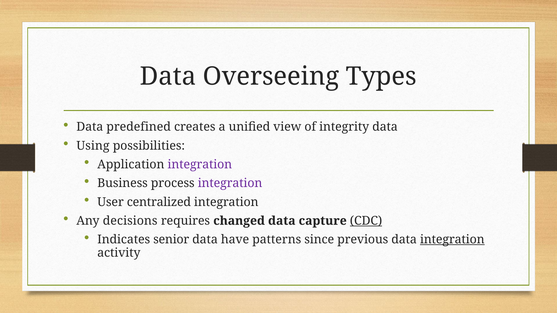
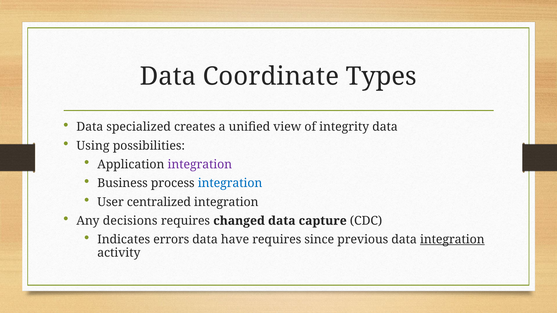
Overseeing: Overseeing -> Coordinate
predefined: predefined -> specialized
integration at (230, 183) colour: purple -> blue
CDC underline: present -> none
senior: senior -> errors
have patterns: patterns -> requires
